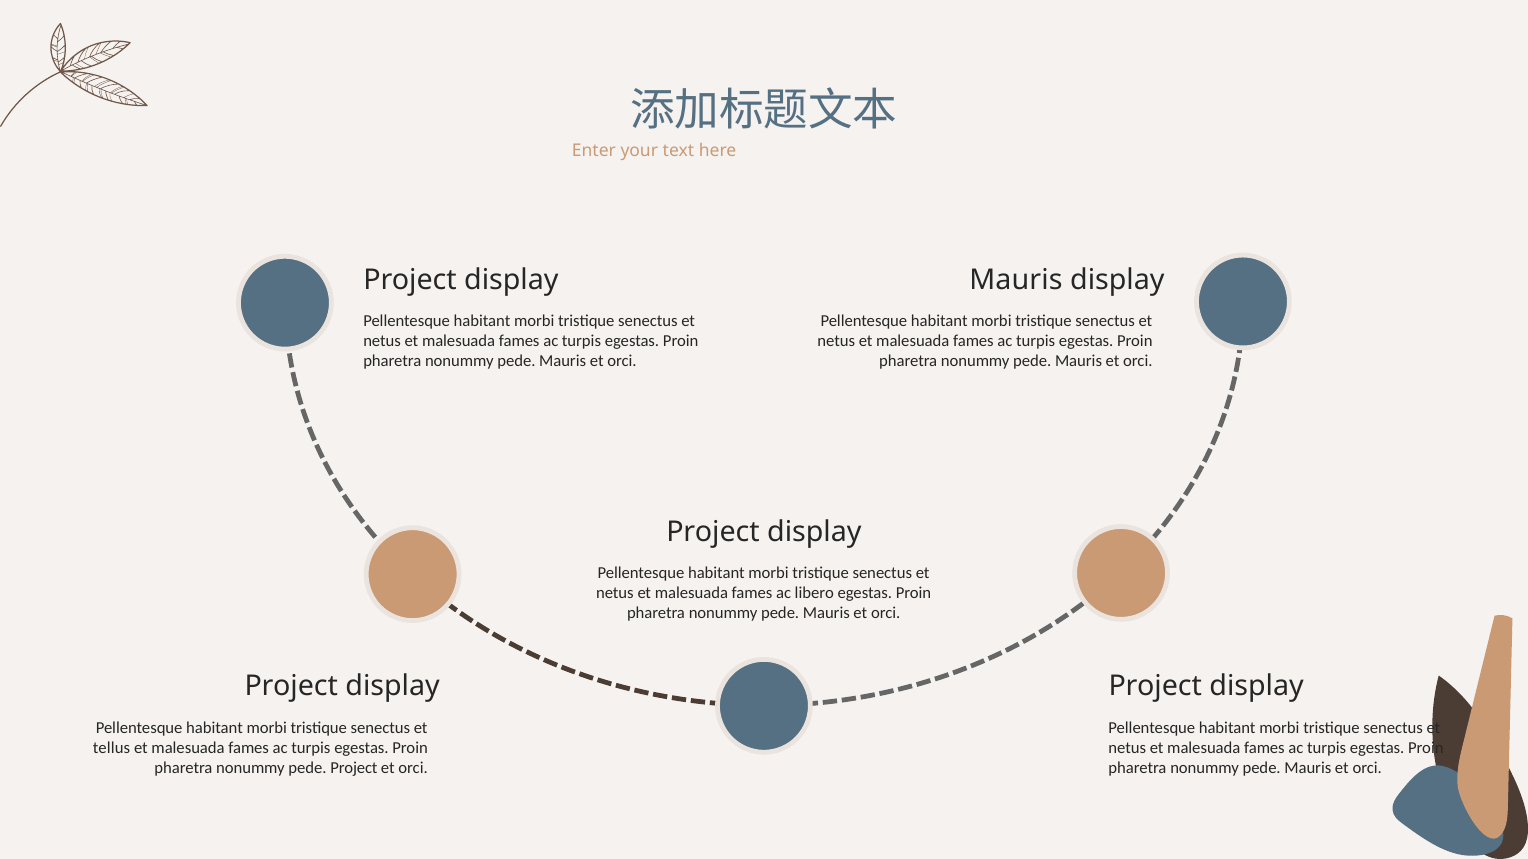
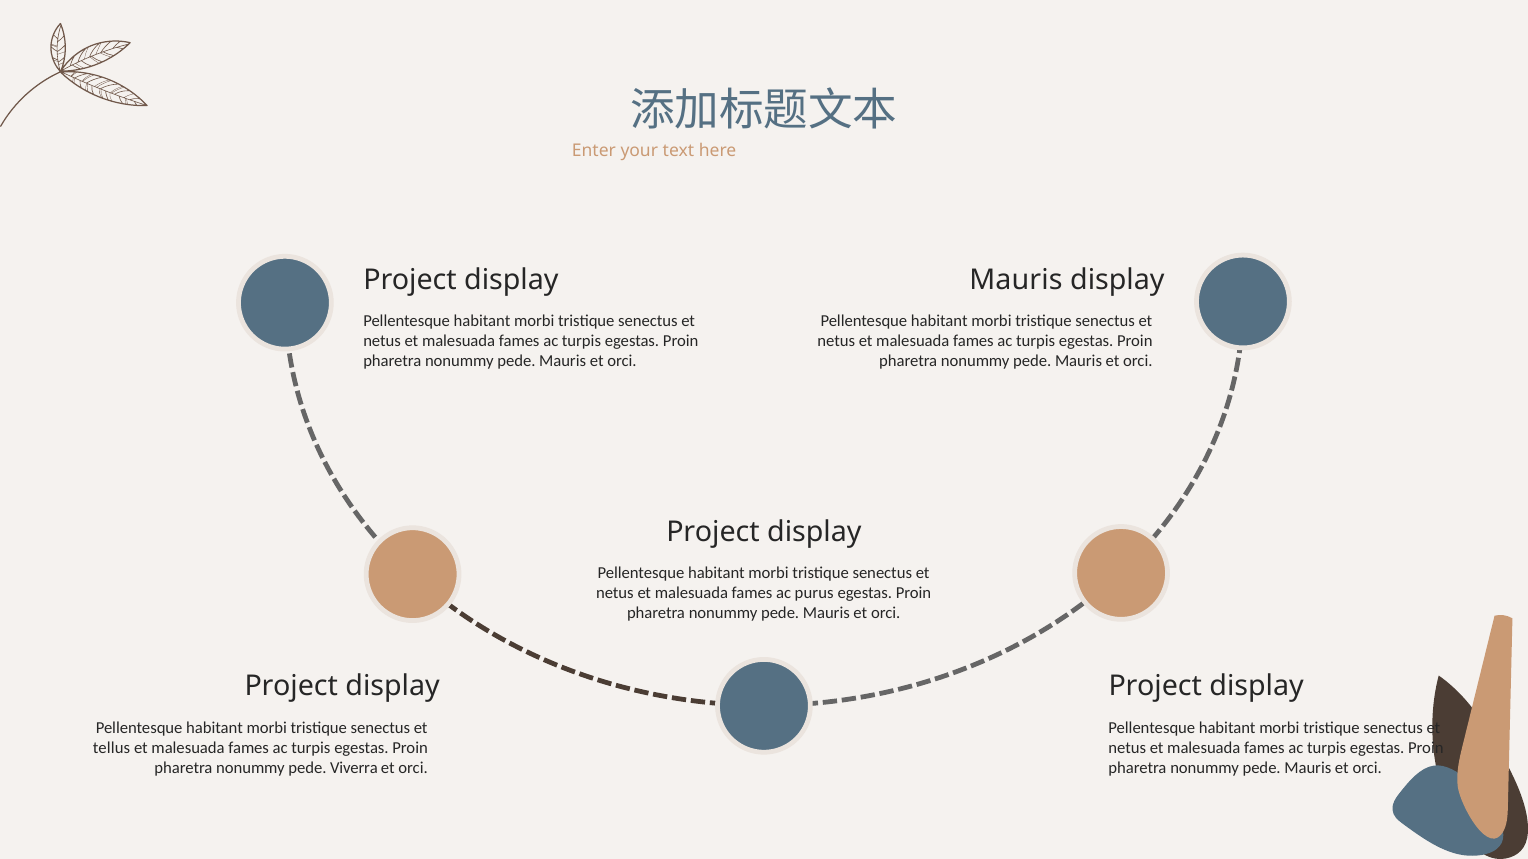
libero: libero -> purus
pede Project: Project -> Viverra
